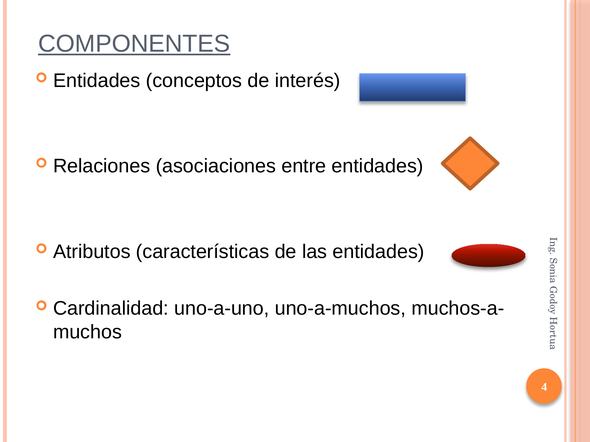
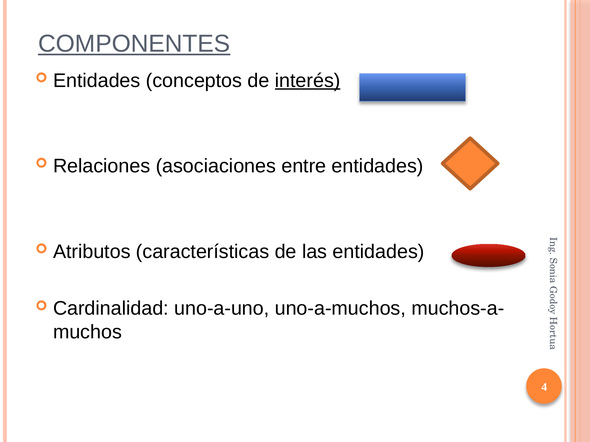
interés underline: none -> present
